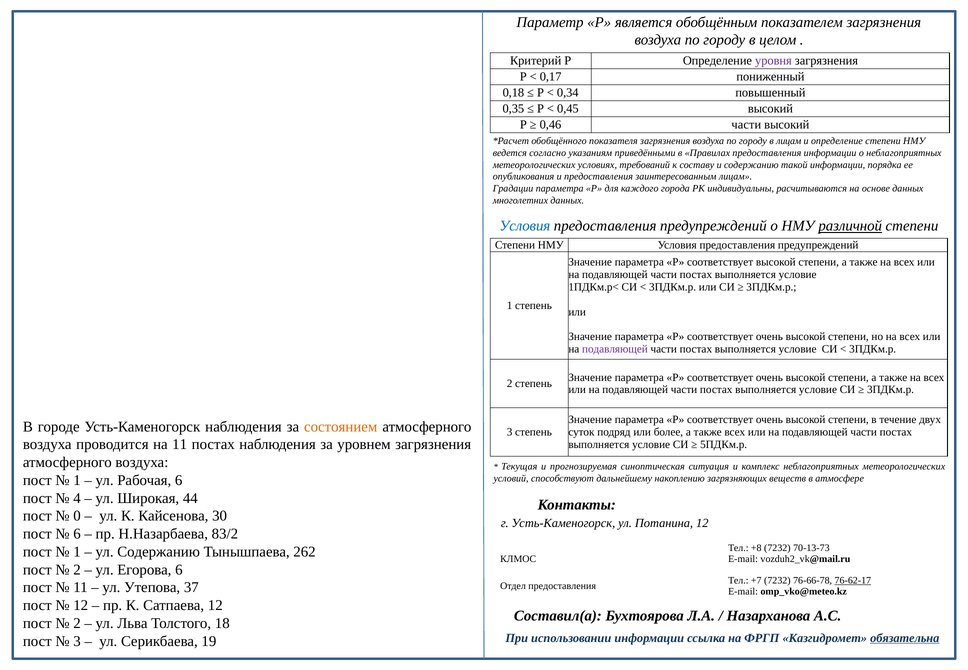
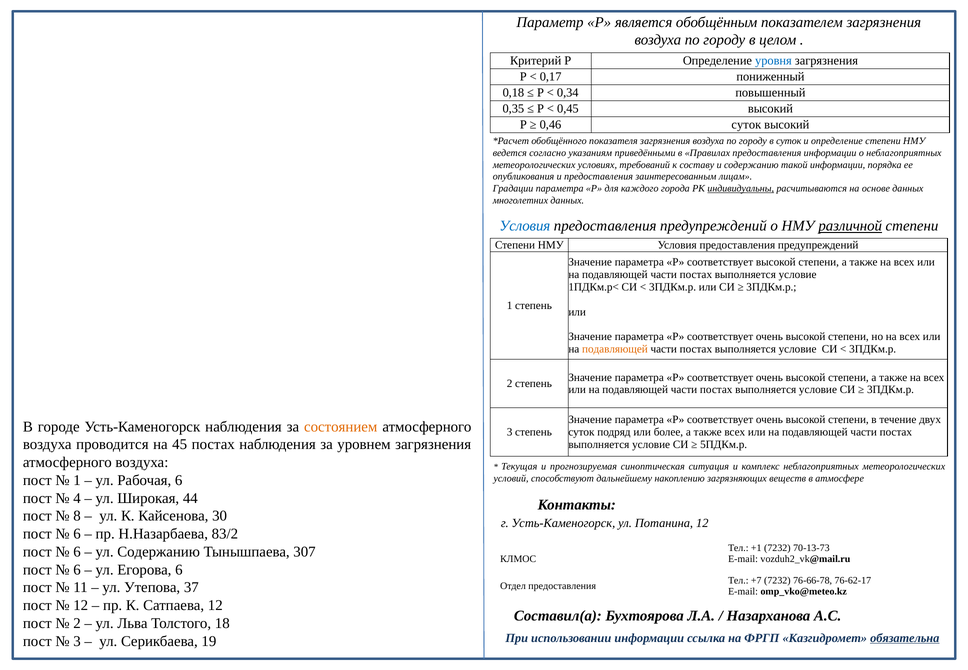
уровня colour: purple -> blue
0,46 части: части -> суток
в лицам: лицам -> суток
индивидуальны underline: none -> present
подавляющей at (615, 349) colour: purple -> orange
на 11: 11 -> 45
0: 0 -> 8
+8: +8 -> +1
1 at (77, 552): 1 -> 6
262: 262 -> 307
2 at (77, 570): 2 -> 6
76-62-17 underline: present -> none
